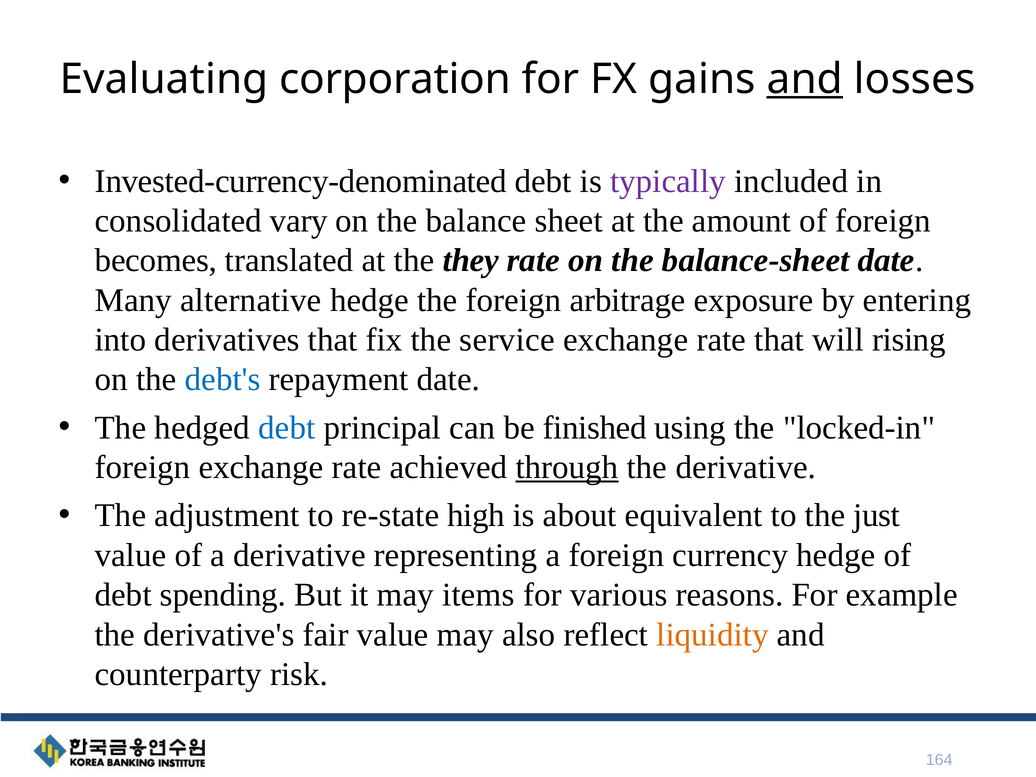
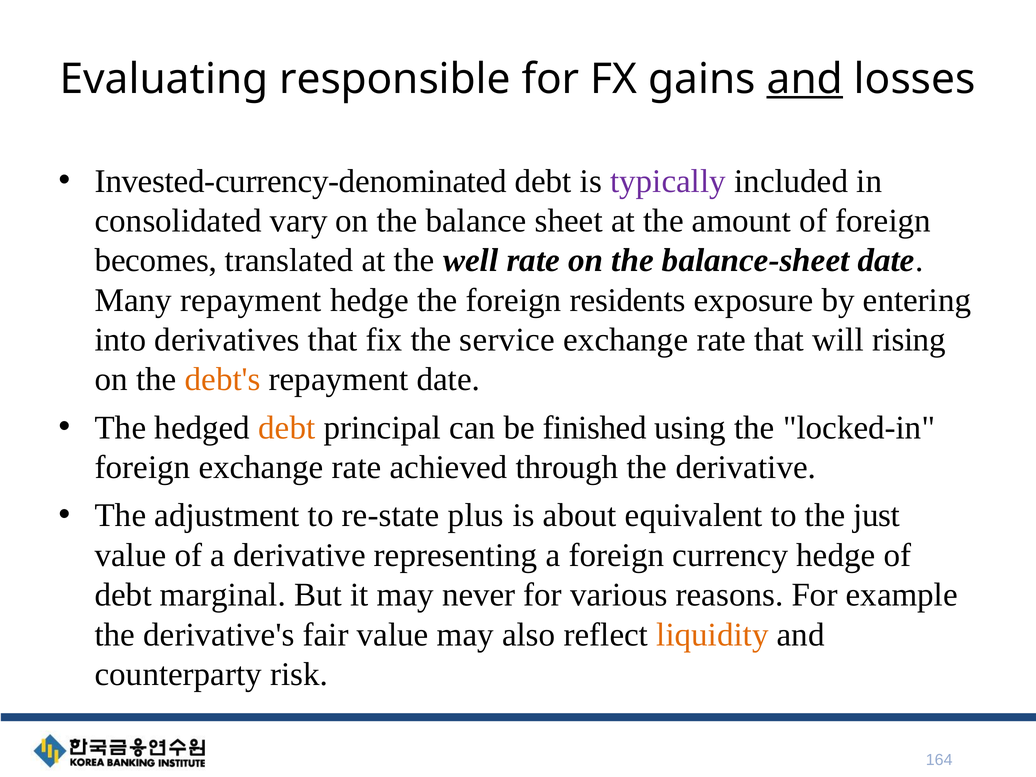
corporation: corporation -> responsible
they: they -> well
Many alternative: alternative -> repayment
arbitrage: arbitrage -> residents
debt's colour: blue -> orange
debt at (287, 428) colour: blue -> orange
through underline: present -> none
high: high -> plus
spending: spending -> marginal
items: items -> never
